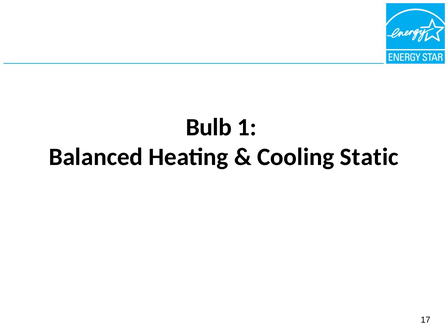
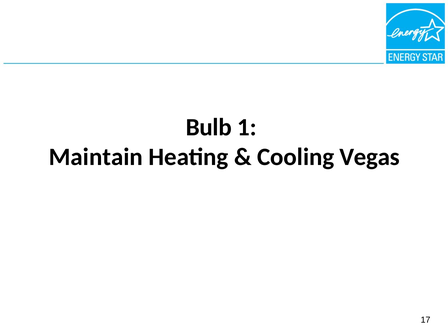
Balanced: Balanced -> Maintain
Static: Static -> Vegas
